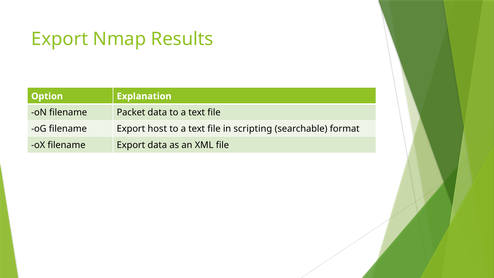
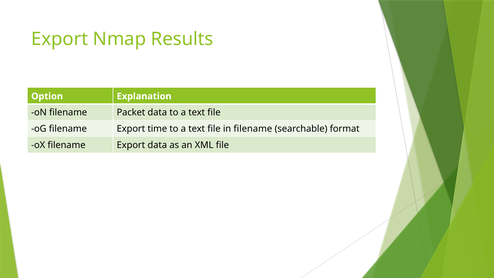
host: host -> time
in scripting: scripting -> filename
